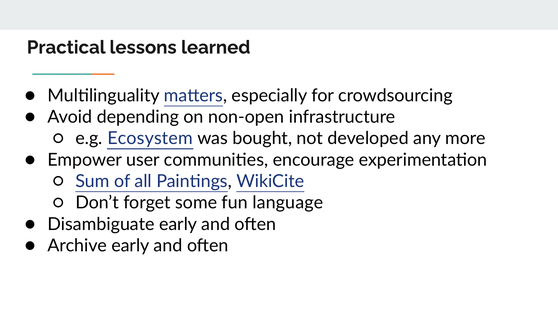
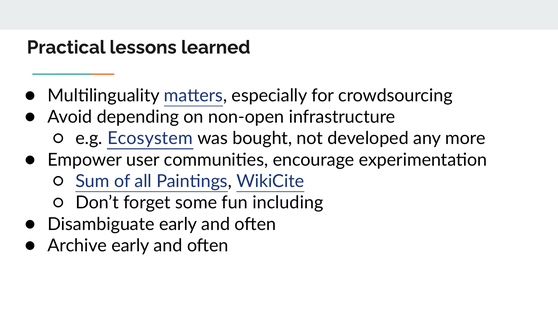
language: language -> including
